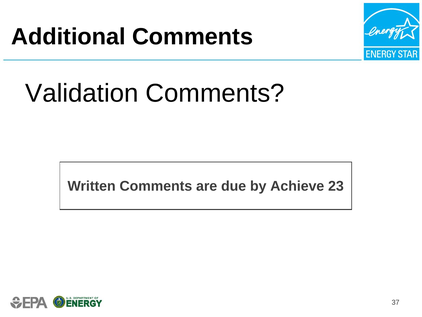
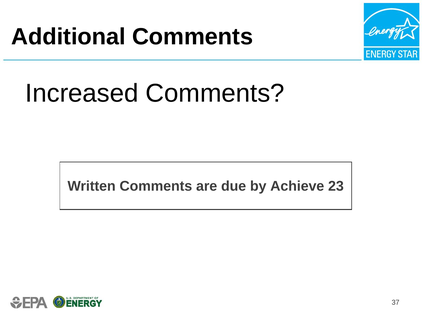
Validation: Validation -> Increased
